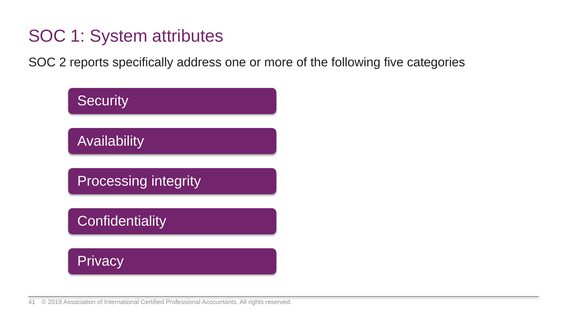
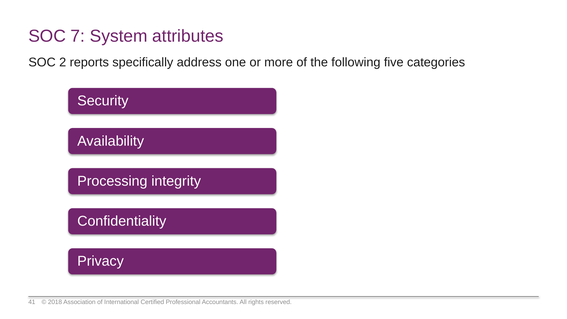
1: 1 -> 7
